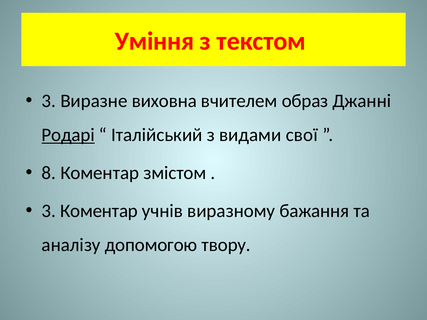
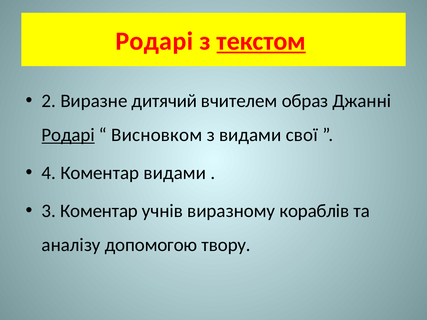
Уміння at (155, 41): Уміння -> Родарі
текстом underline: none -> present
3 at (49, 101): 3 -> 2
виховна: виховна -> дитячий
Італійський: Італійський -> Висновком
8: 8 -> 4
Коментар змістом: змістом -> видами
бажання: бажання -> кораблів
